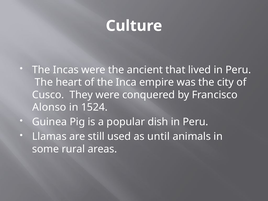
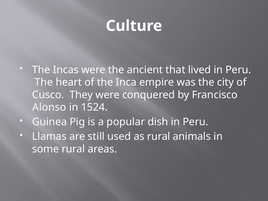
as until: until -> rural
